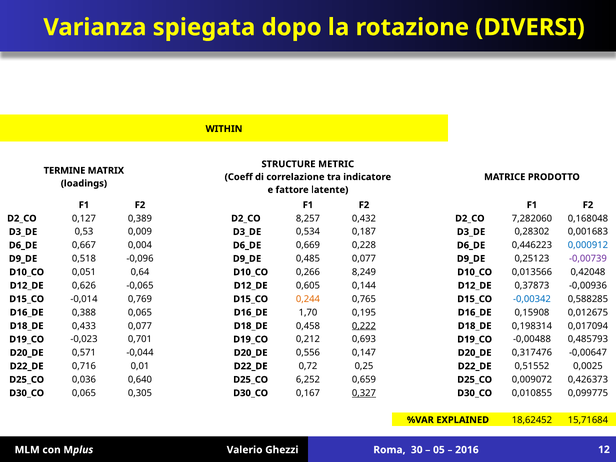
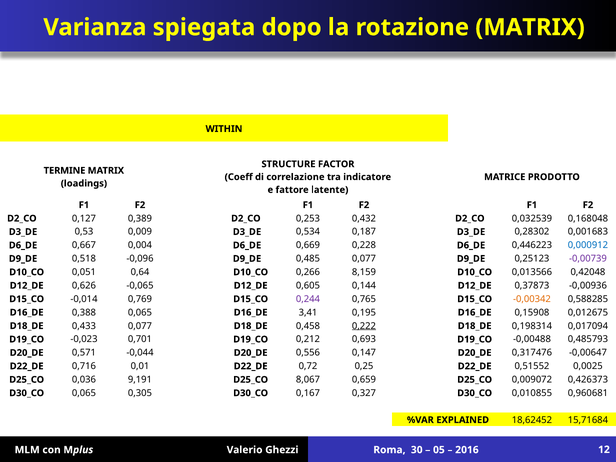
rotazione DIVERSI: DIVERSI -> MATRIX
METRIC: METRIC -> FACTOR
8,257: 8,257 -> 0,253
7,282060: 7,282060 -> 0,032539
8,249: 8,249 -> 8,159
0,244 colour: orange -> purple
-0,00342 colour: blue -> orange
1,70: 1,70 -> 3,41
0,640: 0,640 -> 9,191
6,252: 6,252 -> 8,067
0,327 underline: present -> none
0,099775: 0,099775 -> 0,960681
